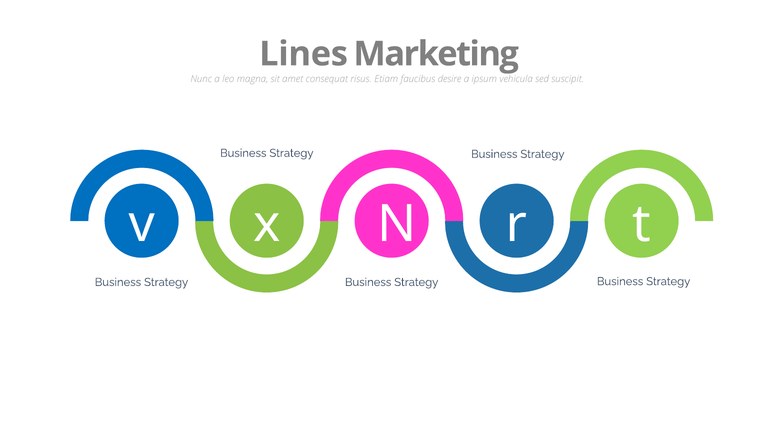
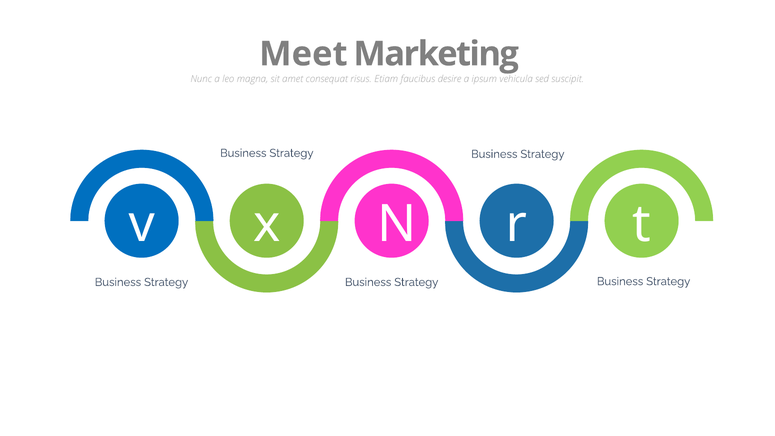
Lines: Lines -> Meet
